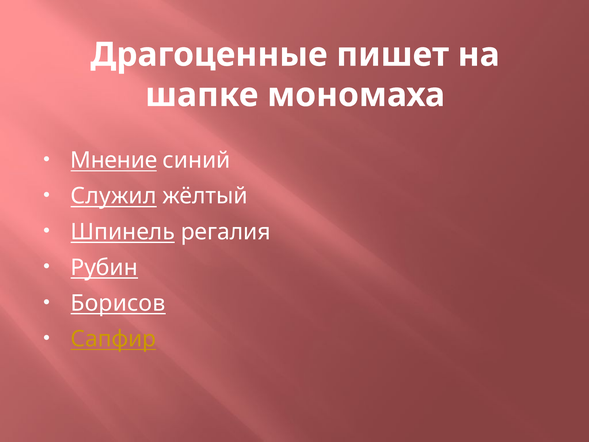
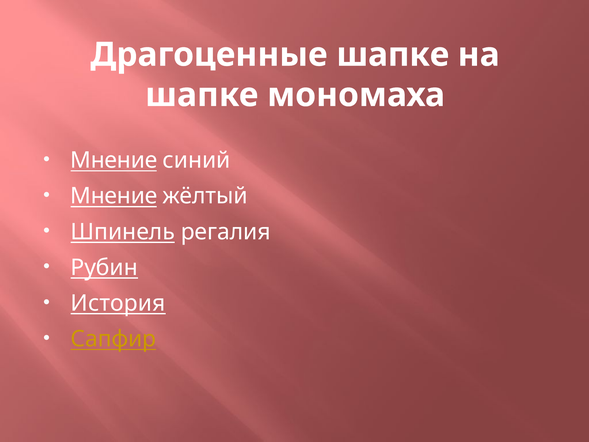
Драгоценные пишет: пишет -> шапке
Служил at (114, 196): Служил -> Мнение
Борисов: Борисов -> История
